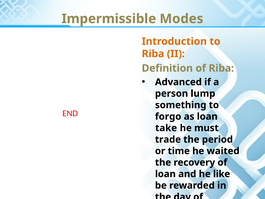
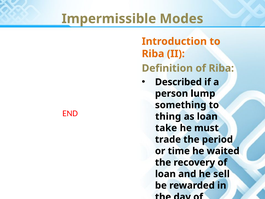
Advanced: Advanced -> Described
forgo: forgo -> thing
like: like -> sell
